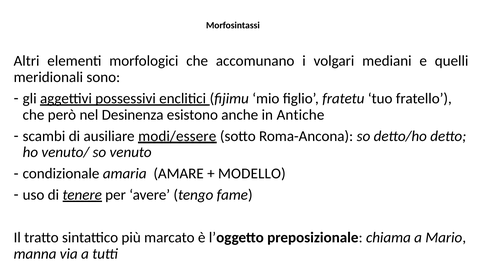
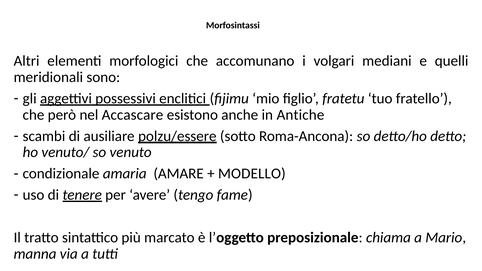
Desinenza: Desinenza -> Accascare
modi/essere: modi/essere -> polzu/essere
